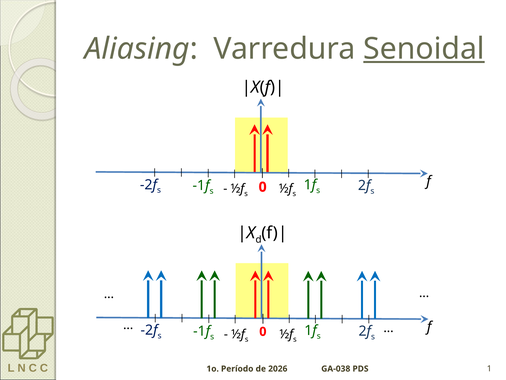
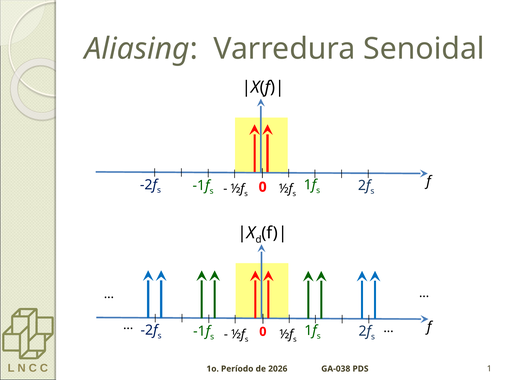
Senoidal underline: present -> none
